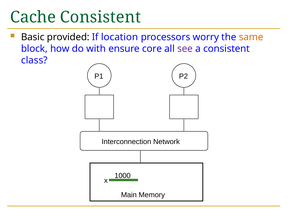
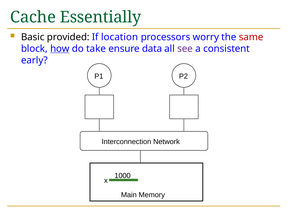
Cache Consistent: Consistent -> Essentially
same colour: orange -> red
how underline: none -> present
with: with -> take
core: core -> data
class: class -> early
